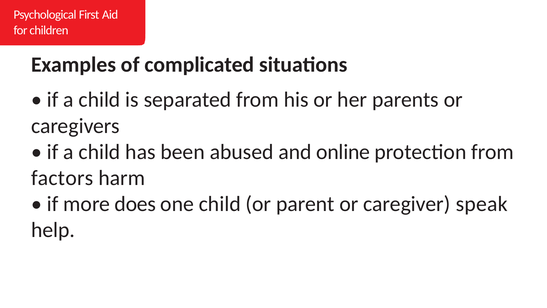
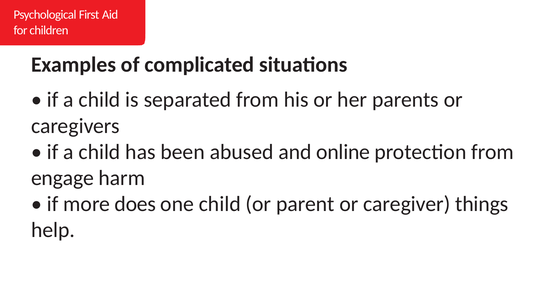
factors: factors -> engage
speak: speak -> things
